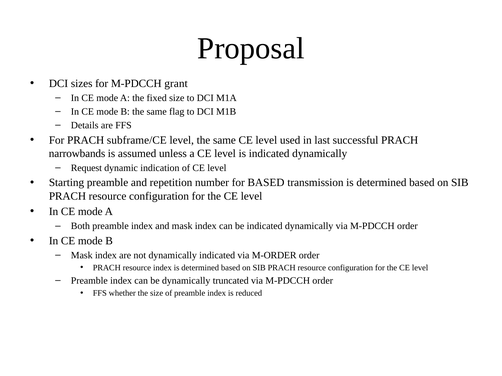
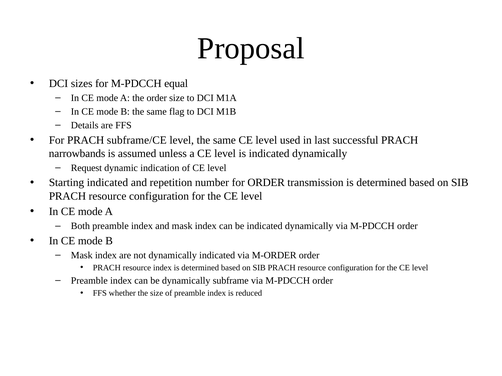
grant: grant -> equal
the fixed: fixed -> order
Starting preamble: preamble -> indicated
for BASED: BASED -> ORDER
truncated: truncated -> subframe
